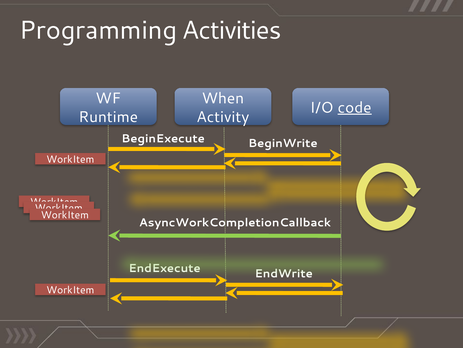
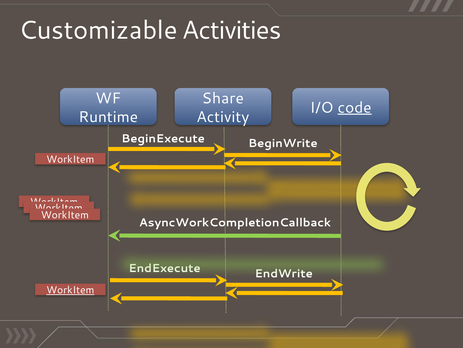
Programming: Programming -> Customizable
When: When -> Share
WorkItem at (70, 290) underline: none -> present
